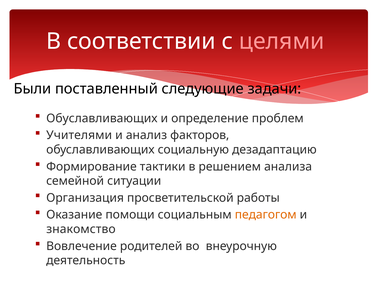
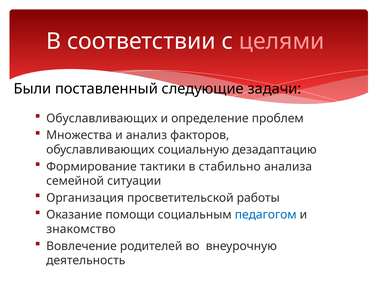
Учителями: Учителями -> Множества
решением: решением -> стабильно
педагогом colour: orange -> blue
